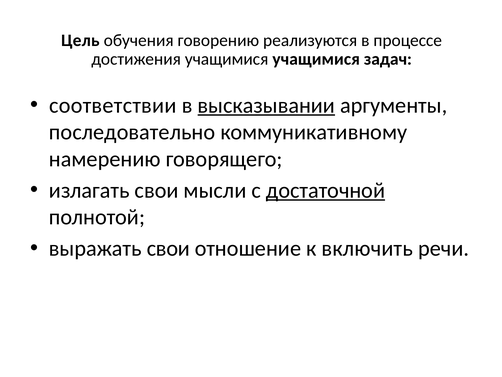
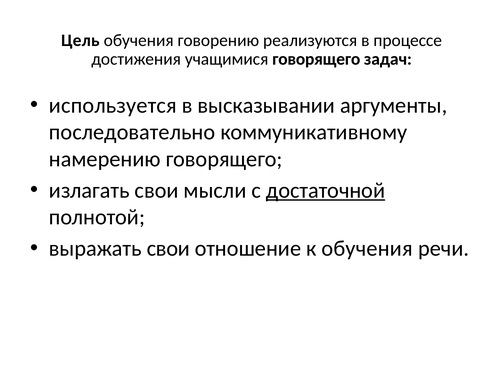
учащимися учащимися: учащимися -> говорящего
соответствии: соответствии -> используется
высказывании underline: present -> none
к включить: включить -> обучения
